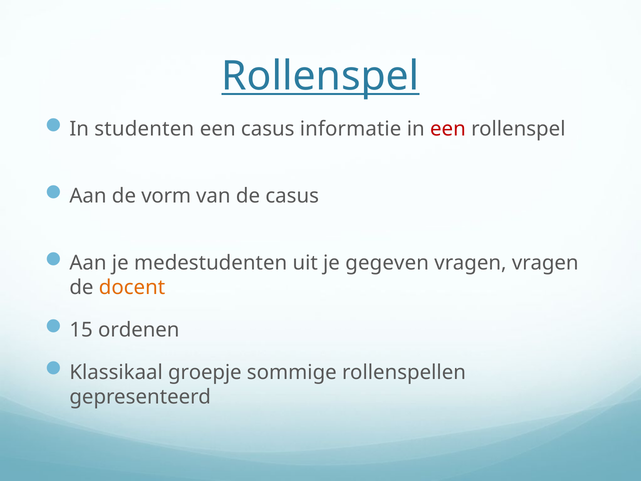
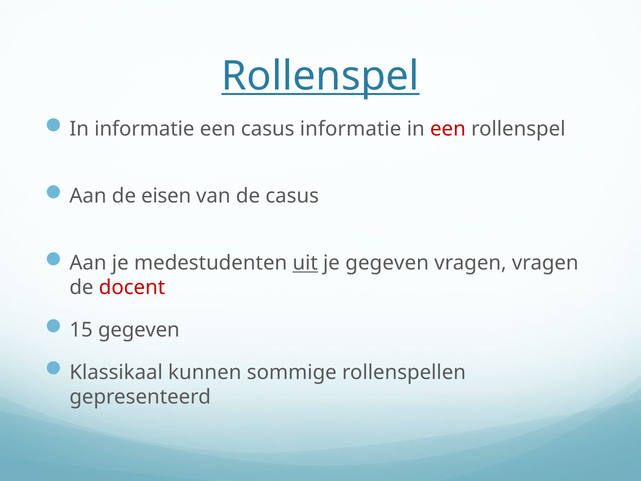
In studenten: studenten -> informatie
vorm: vorm -> eisen
uit underline: none -> present
docent colour: orange -> red
15 ordenen: ordenen -> gegeven
groepje: groepje -> kunnen
